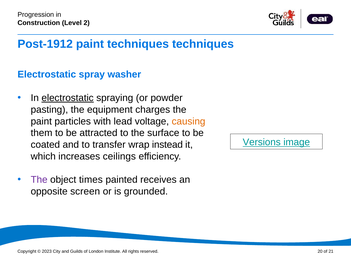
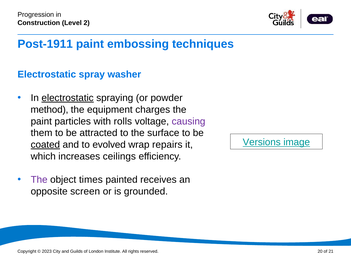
Post-1912: Post-1912 -> Post-1911
paint techniques: techniques -> embossing
pasting: pasting -> method
lead: lead -> rolls
causing colour: orange -> purple
coated underline: none -> present
transfer: transfer -> evolved
instead: instead -> repairs
